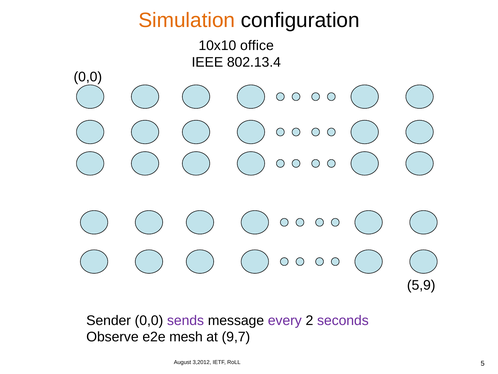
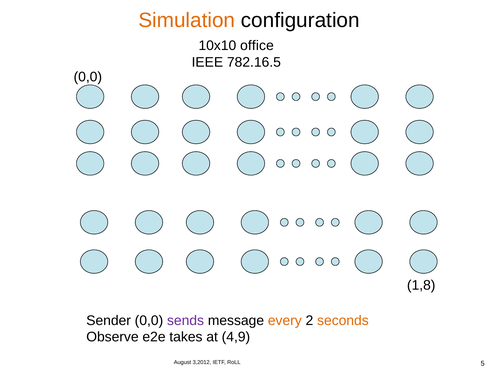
802.13.4: 802.13.4 -> 782.16.5
5,9: 5,9 -> 1,8
every colour: purple -> orange
seconds colour: purple -> orange
mesh: mesh -> takes
9,7: 9,7 -> 4,9
